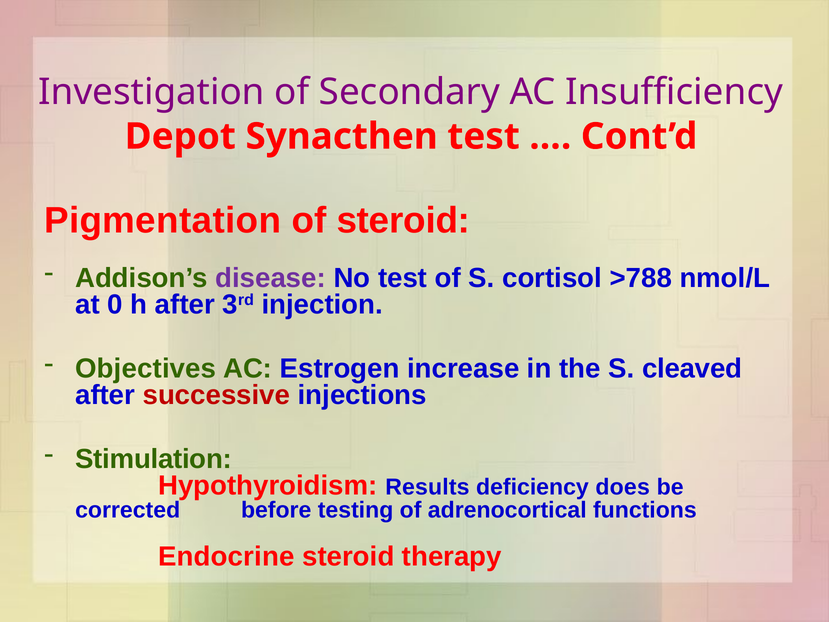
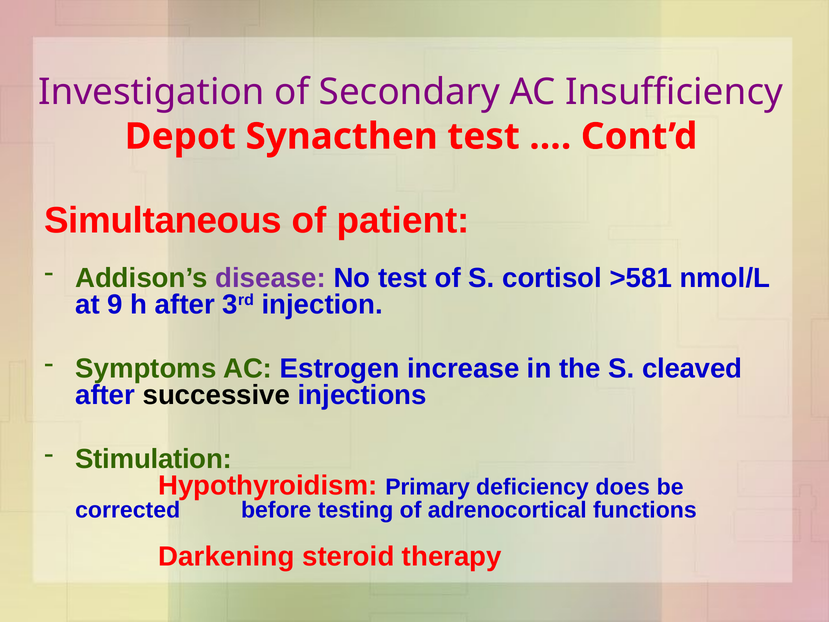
Pigmentation: Pigmentation -> Simultaneous
of steroid: steroid -> patient
>788: >788 -> >581
0: 0 -> 9
Objectives: Objectives -> Symptoms
successive colour: red -> black
Results: Results -> Primary
Endocrine: Endocrine -> Darkening
